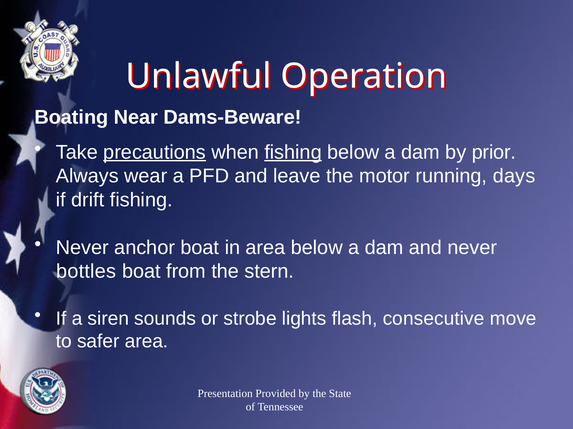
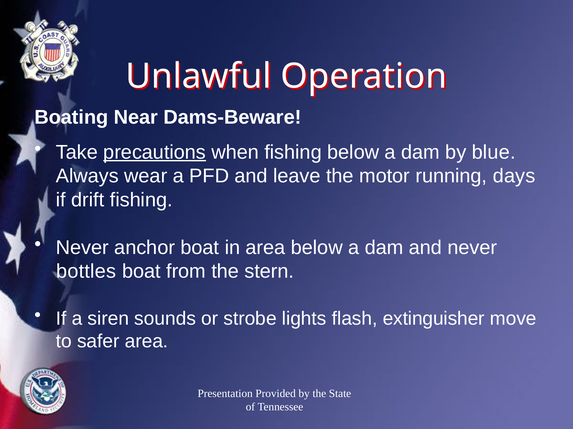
fishing at (293, 152) underline: present -> none
prior: prior -> blue
consecutive: consecutive -> extinguisher
